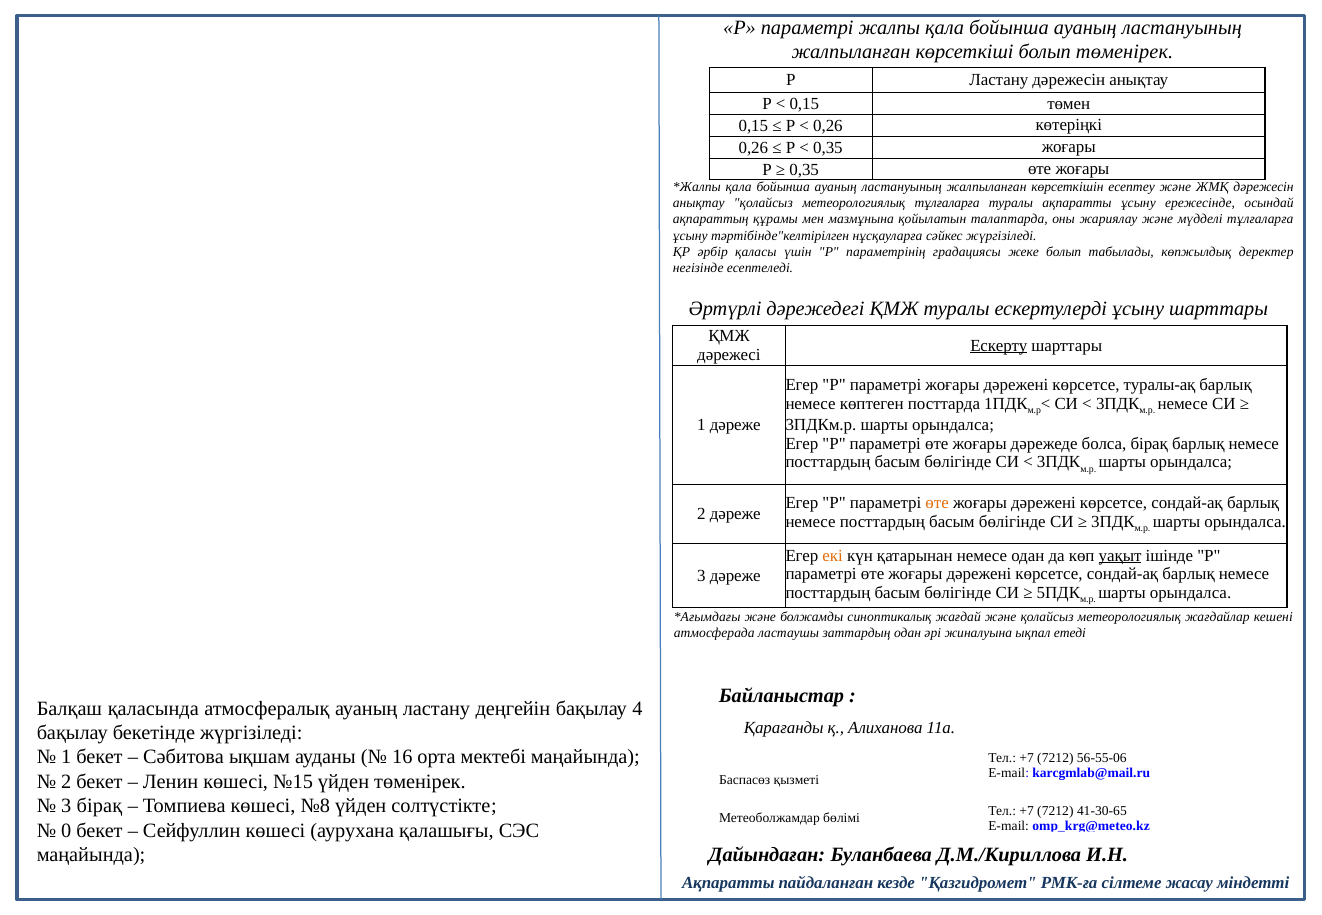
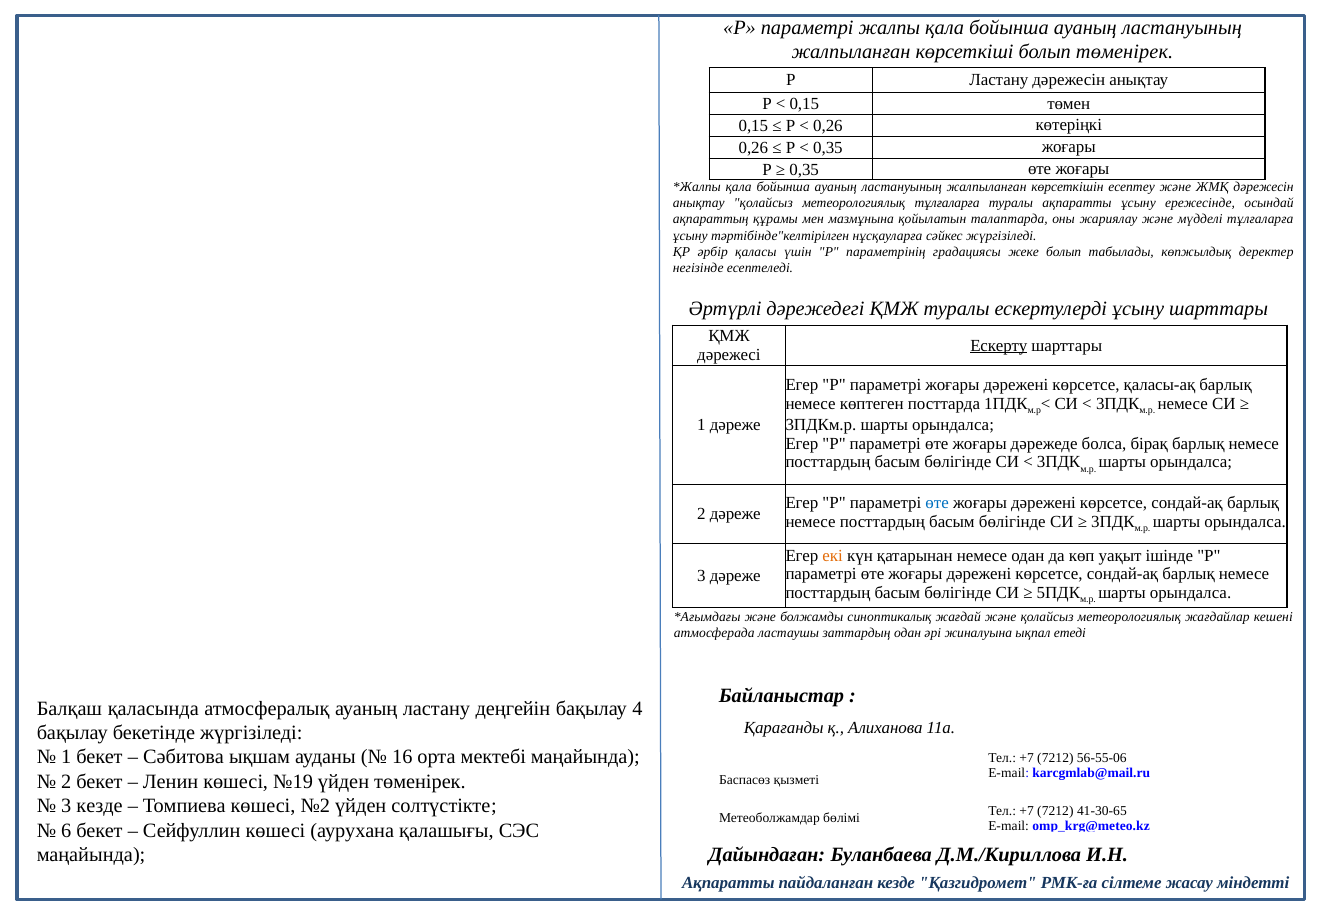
туралы-ақ: туралы-ақ -> қаласы-ақ
өте at (937, 503) colour: orange -> blue
уақыт underline: present -> none
№15: №15 -> №19
3 бірақ: бірақ -> кезде
№8: №8 -> №2
0: 0 -> 6
